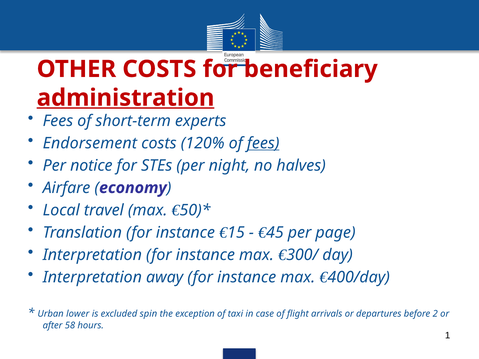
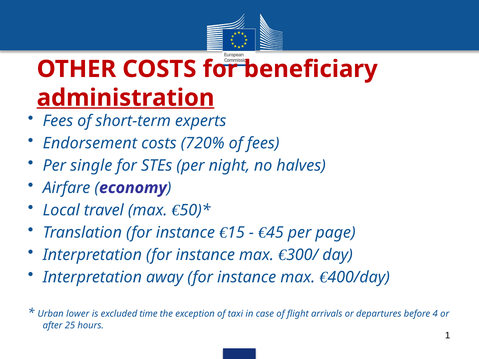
120%: 120% -> 720%
fees at (263, 143) underline: present -> none
notice: notice -> single
spin: spin -> time
2: 2 -> 4
58: 58 -> 25
